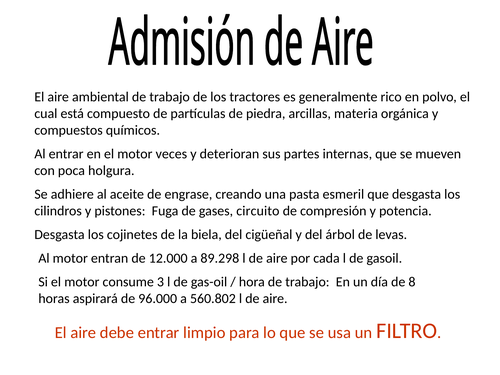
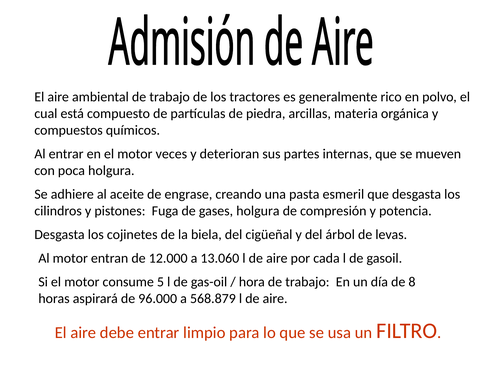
gases circuito: circuito -> holgura
89.298: 89.298 -> 13.060
3: 3 -> 5
560.802: 560.802 -> 568.879
